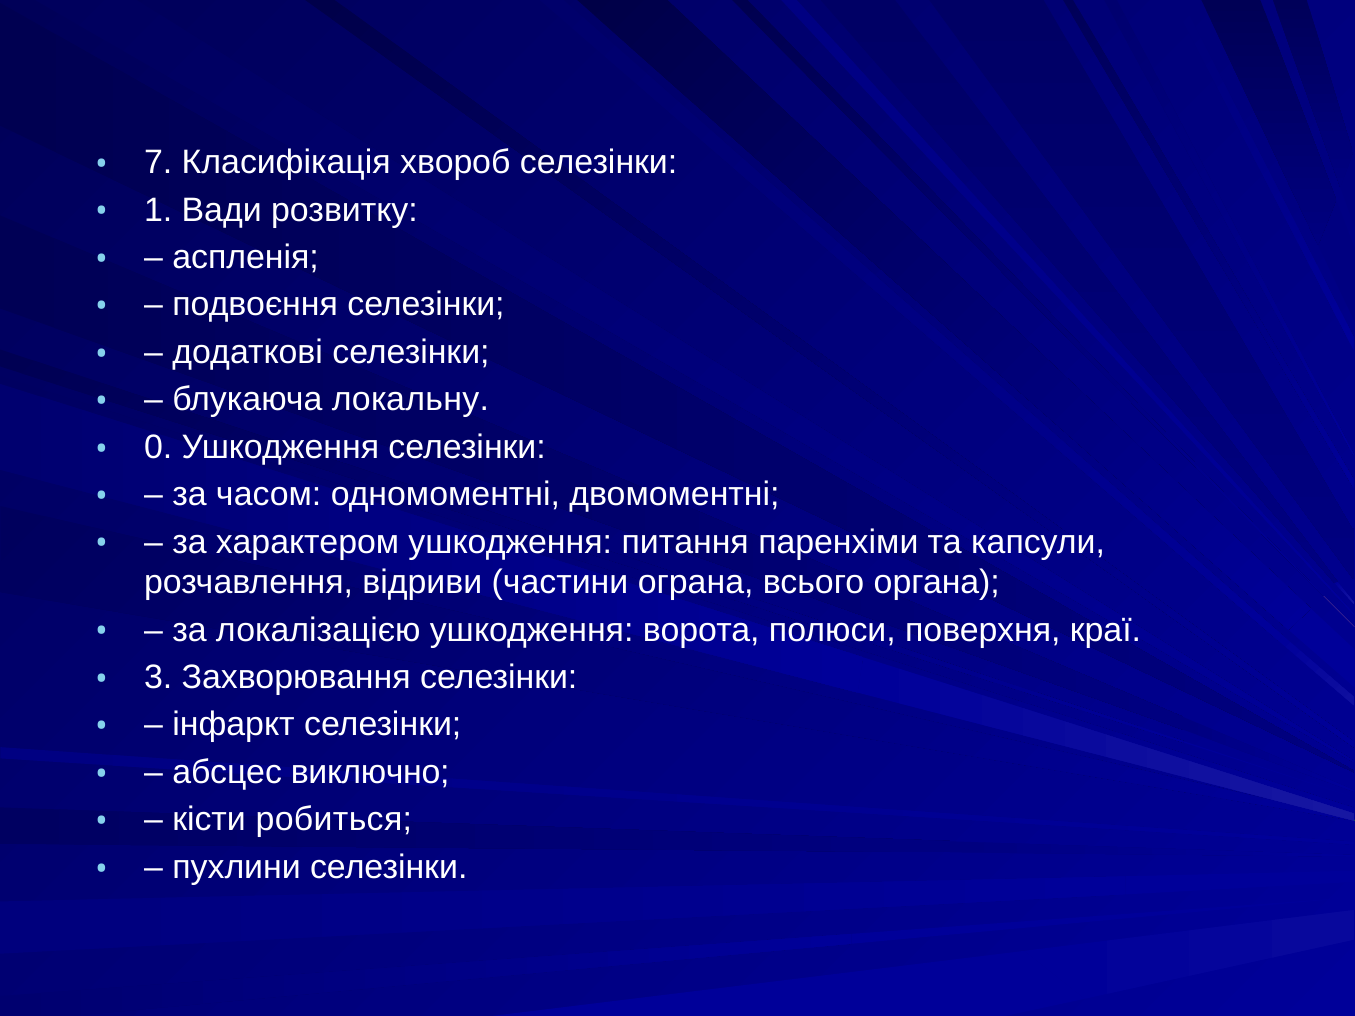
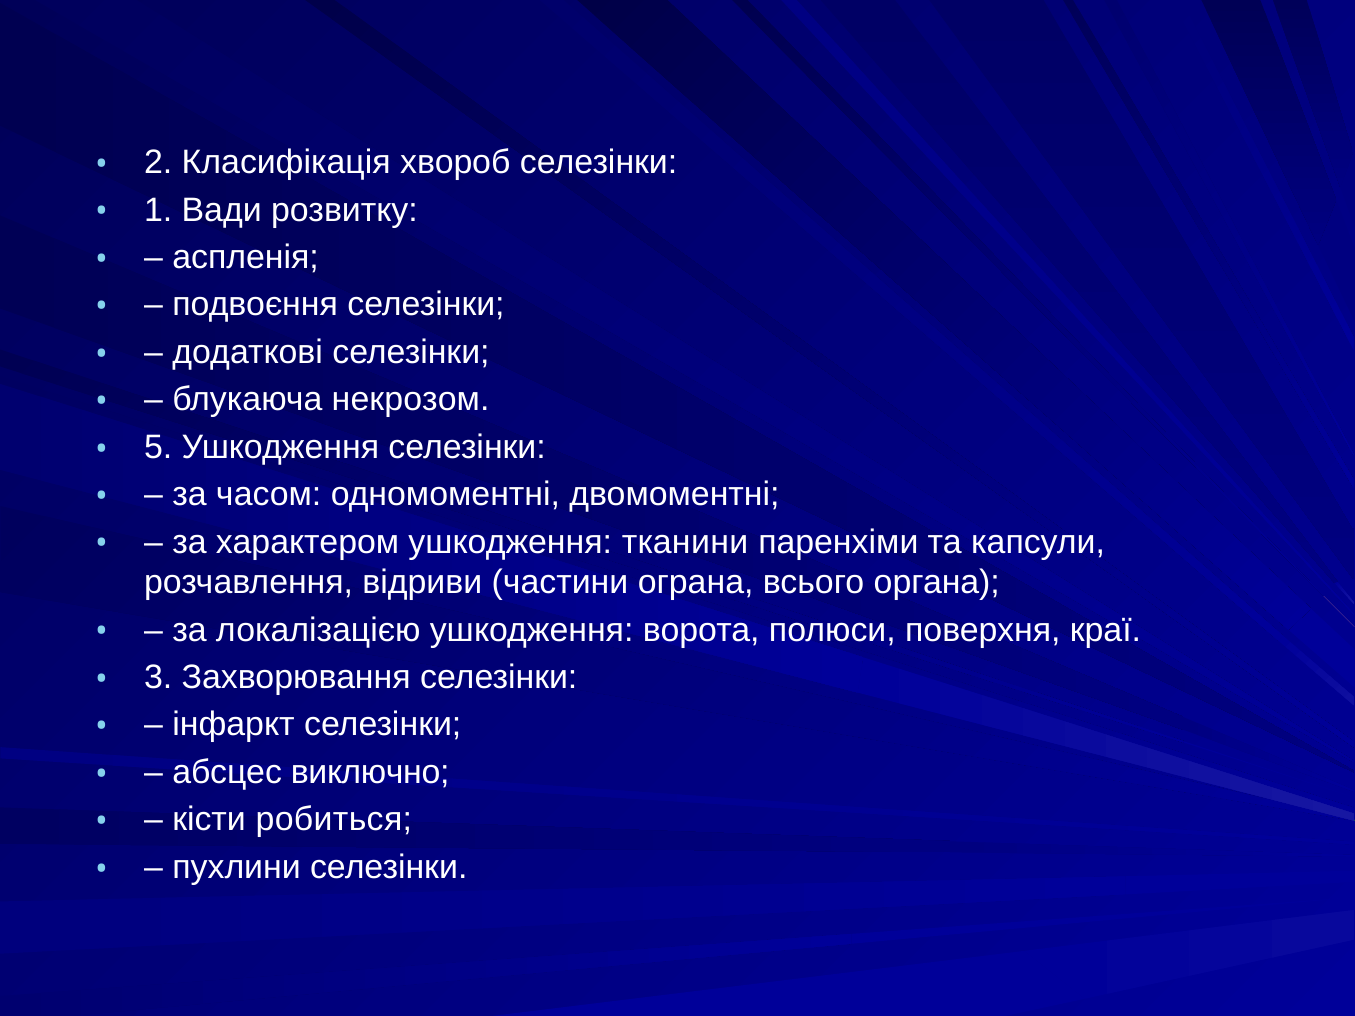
7: 7 -> 2
локальну: локальну -> некрозом
0: 0 -> 5
питання: питання -> тканини
